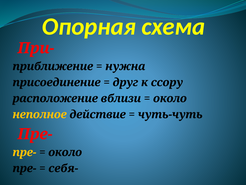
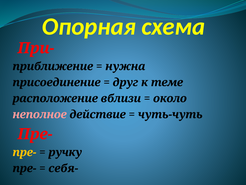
ссору: ссору -> теме
неполное colour: yellow -> pink
около at (65, 152): около -> ручку
